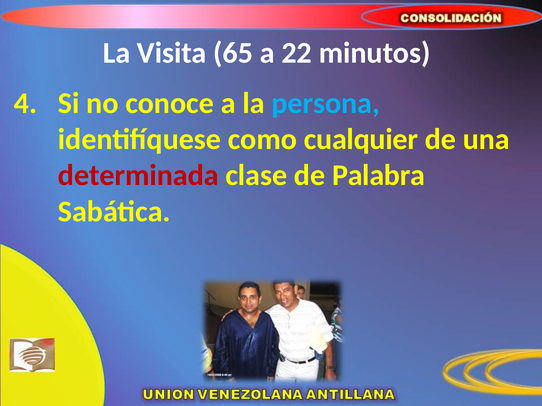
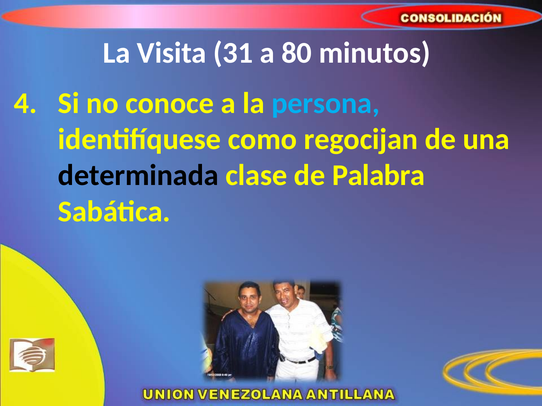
65: 65 -> 31
22: 22 -> 80
cualquier: cualquier -> regocijan
determinada colour: red -> black
